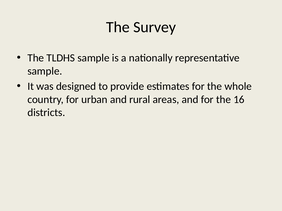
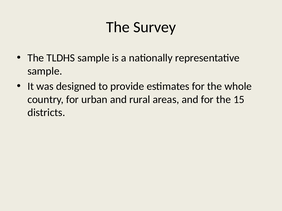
16: 16 -> 15
